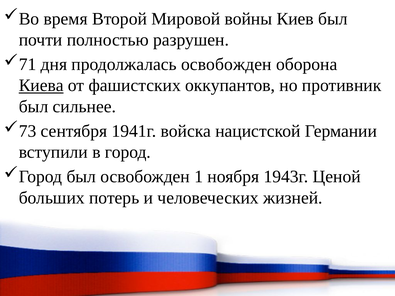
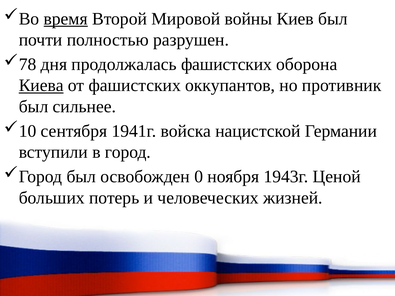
время underline: none -> present
71: 71 -> 78
продолжалась освобожден: освобожден -> фашистских
73: 73 -> 10
1: 1 -> 0
